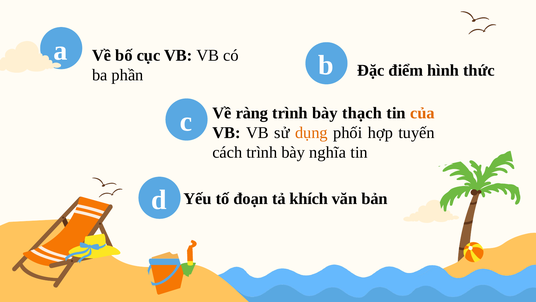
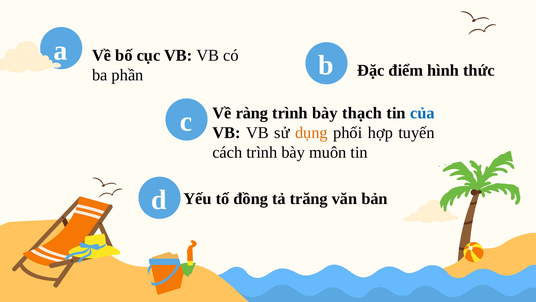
của colour: orange -> blue
nghĩa: nghĩa -> muôn
đoạn: đoạn -> đồng
khích: khích -> trăng
